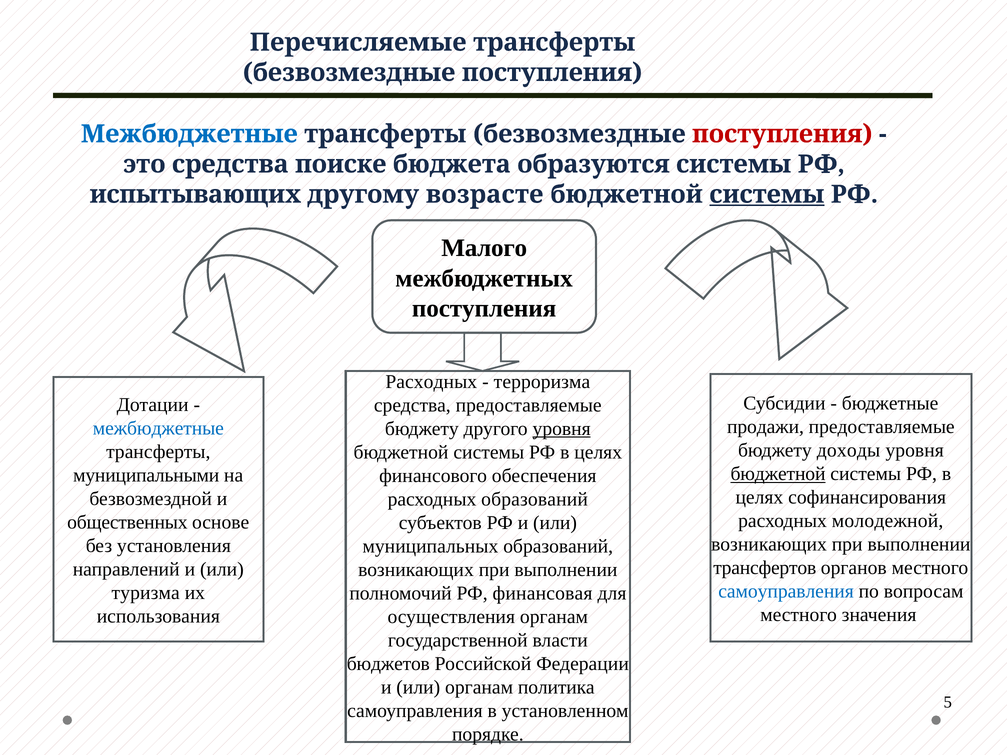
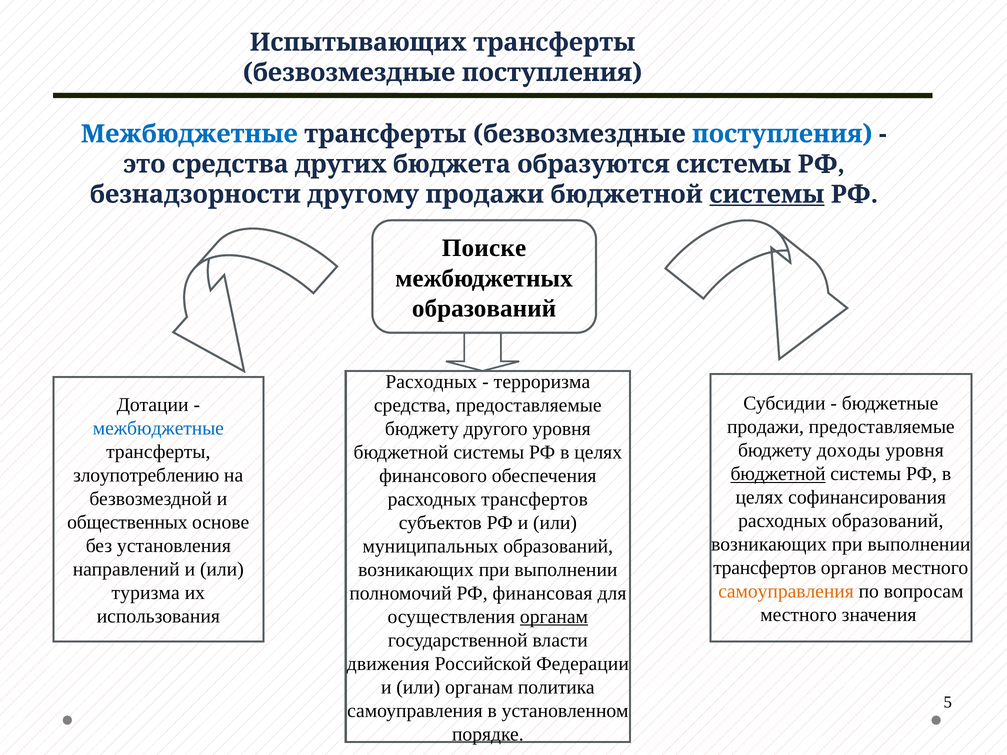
Перечисляемые: Перечисляемые -> Испытывающих
поступления at (782, 134) colour: red -> blue
поиске: поиске -> других
испытывающих: испытывающих -> безнадзорности
другому возрасте: возрасте -> продажи
Малого: Малого -> Поиске
поступления at (484, 309): поступления -> образований
уровня at (562, 429) underline: present -> none
муниципальными: муниципальными -> злоупотреблению
расходных образований: образований -> трансфертов
расходных молодежной: молодежной -> образований
самоуправления at (786, 592) colour: blue -> orange
органам at (554, 617) underline: none -> present
бюджетов: бюджетов -> движения
